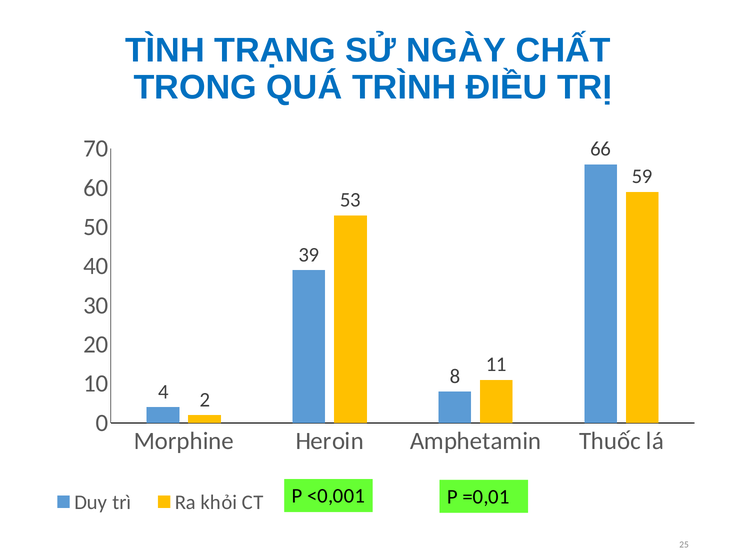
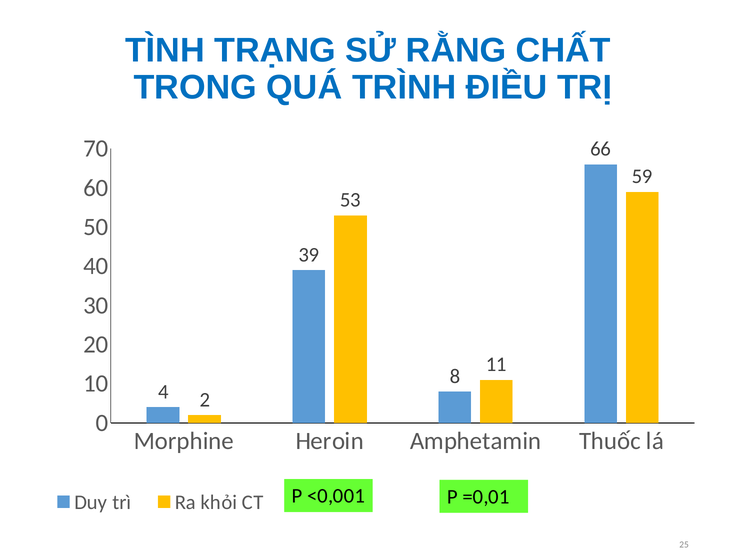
NGÀY: NGÀY -> RẰNG
